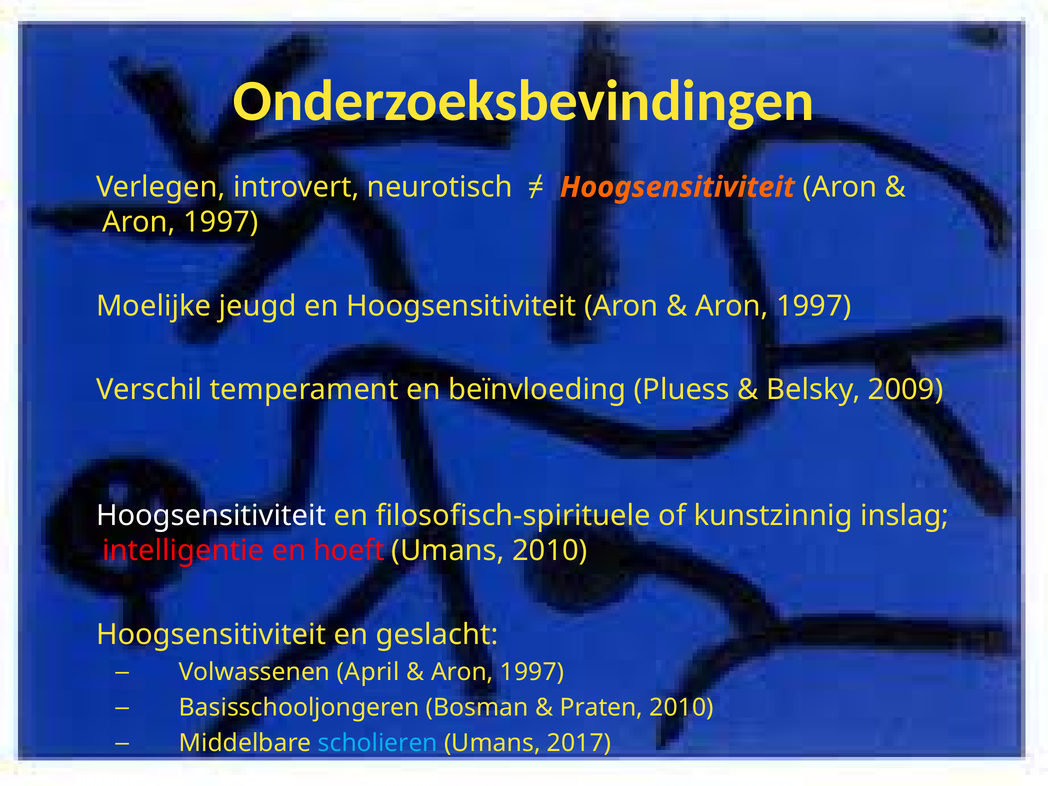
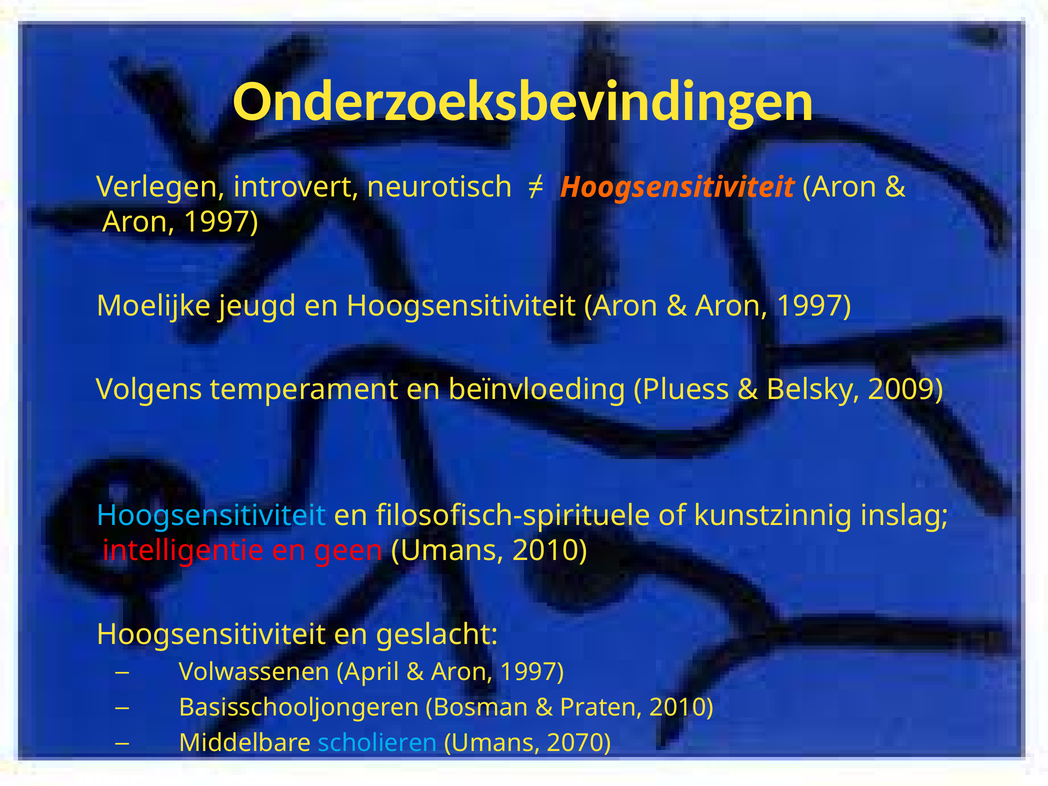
Verschil: Verschil -> Volgens
Hoogsensitiviteit at (211, 516) colour: white -> light blue
hoeft: hoeft -> geen
2017: 2017 -> 2070
